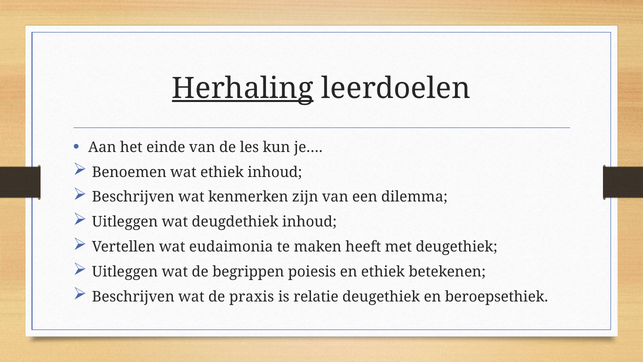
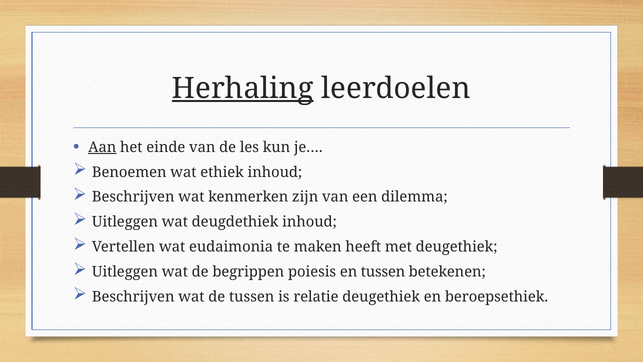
Aan underline: none -> present
en ethiek: ethiek -> tussen
de praxis: praxis -> tussen
